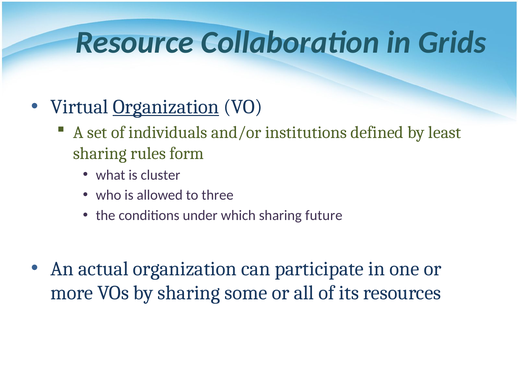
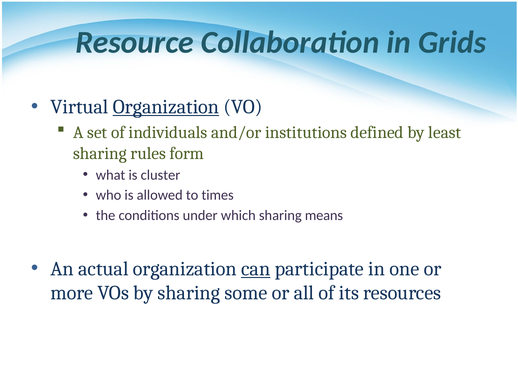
three: three -> times
future: future -> means
can underline: none -> present
